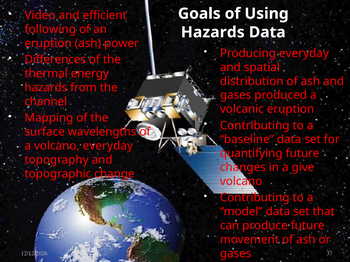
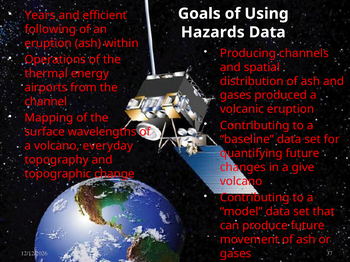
Video: Video -> Years
power: power -> within
Producing everyday: everyday -> channels
Differences: Differences -> Operations
hazards at (46, 88): hazards -> airports
